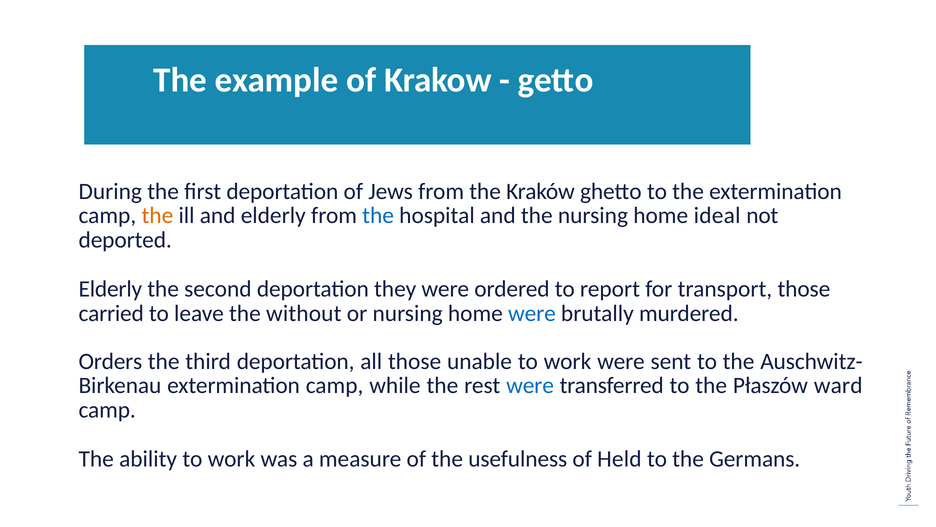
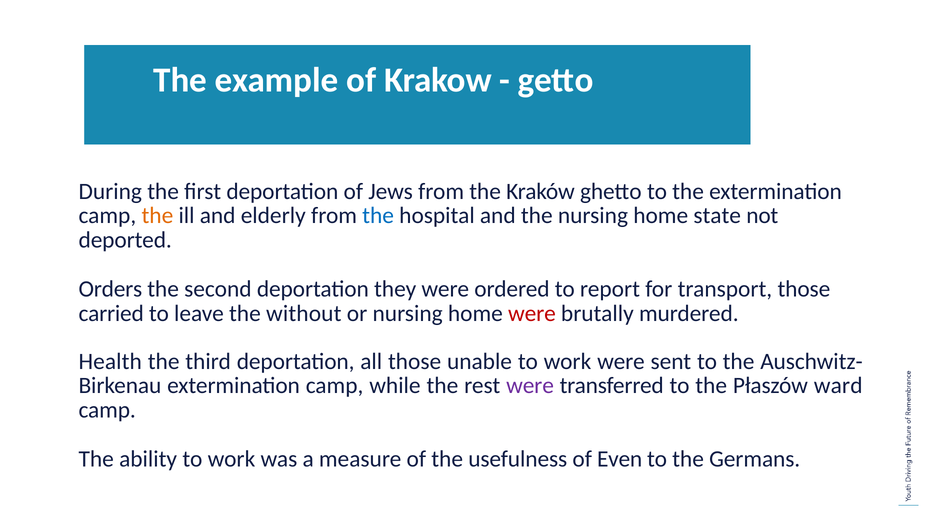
ideal: ideal -> state
Elderly at (110, 289): Elderly -> Orders
were at (532, 313) colour: blue -> red
Orders: Orders -> Health
were at (530, 385) colour: blue -> purple
Held: Held -> Even
